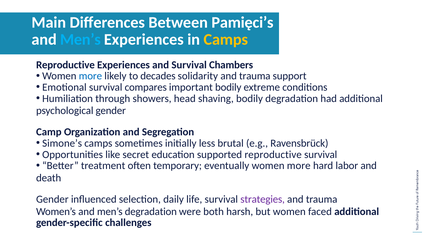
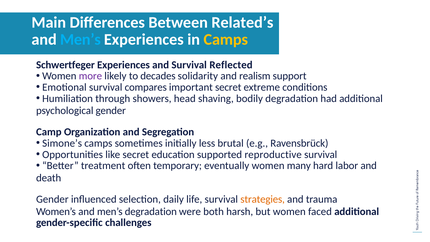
Pamięci’s: Pamięci’s -> Related’s
Reproductive at (65, 65): Reproductive -> Schwertfeger
Chambers: Chambers -> Reflected
more at (90, 76) colour: blue -> purple
solidarity and trauma: trauma -> realism
important bodily: bodily -> secret
eventually women more: more -> many
strategies colour: purple -> orange
